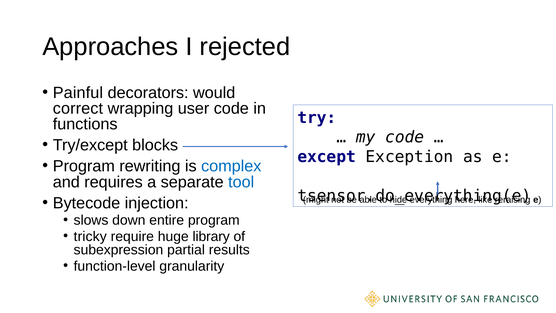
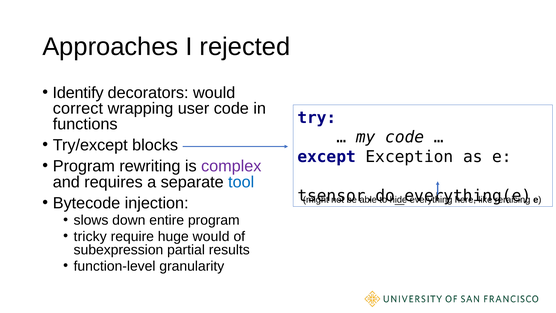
Painful: Painful -> Identify
complex colour: blue -> purple
huge library: library -> would
